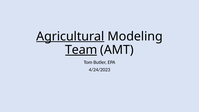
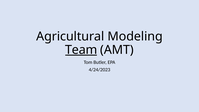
Agricultural underline: present -> none
